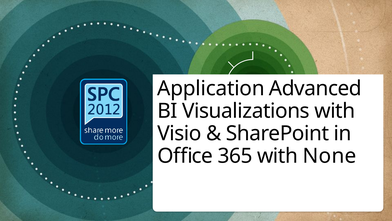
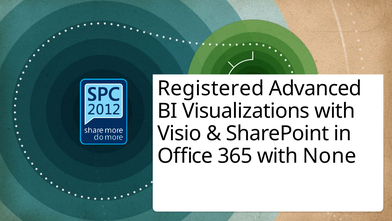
Application: Application -> Registered
